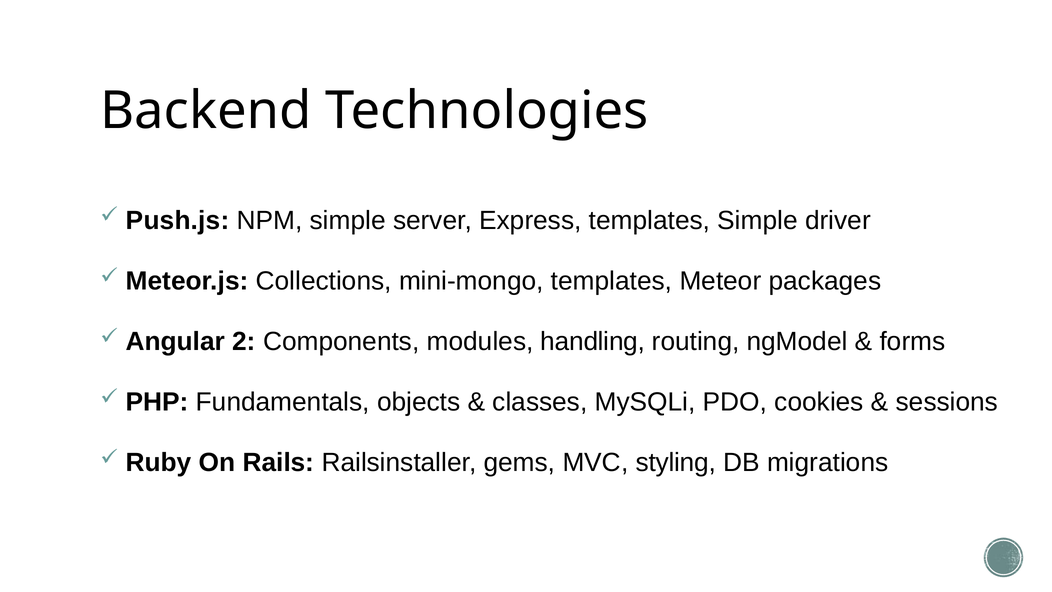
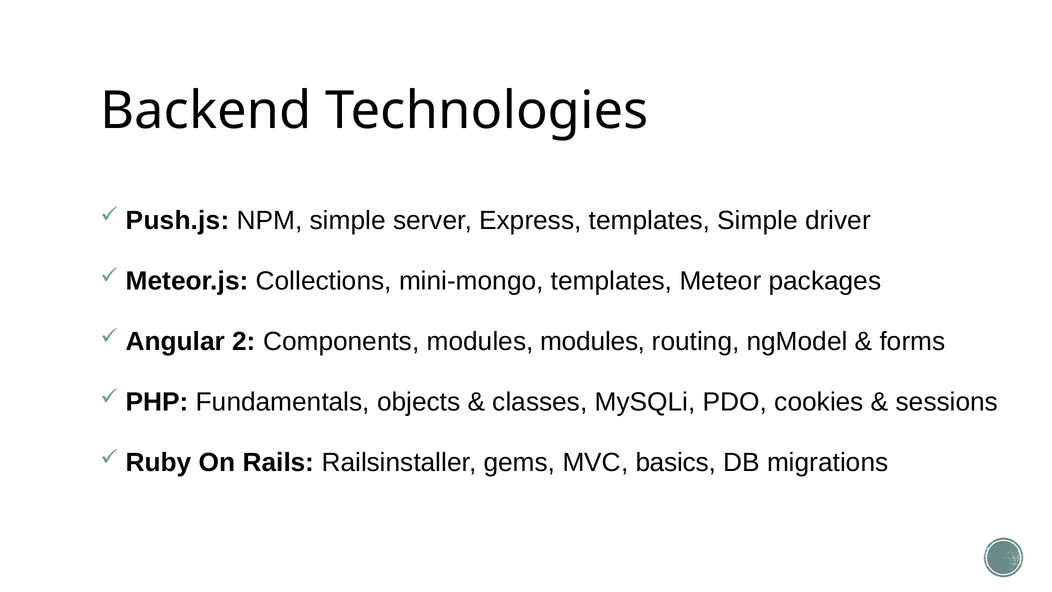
modules handling: handling -> modules
styling: styling -> basics
